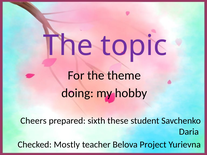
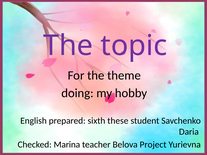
Cheers: Cheers -> English
Mostly: Mostly -> Marina
